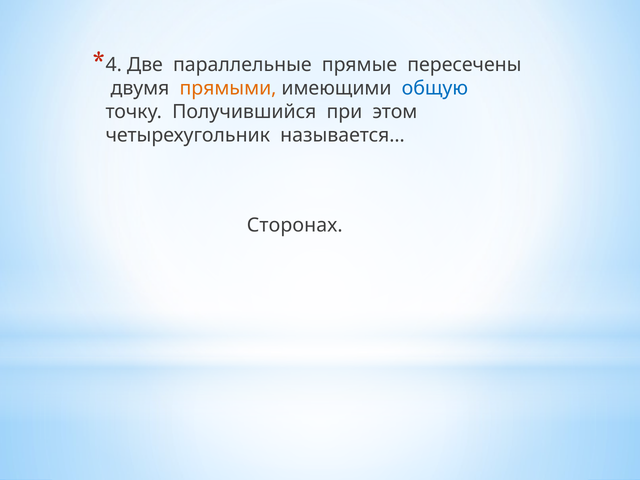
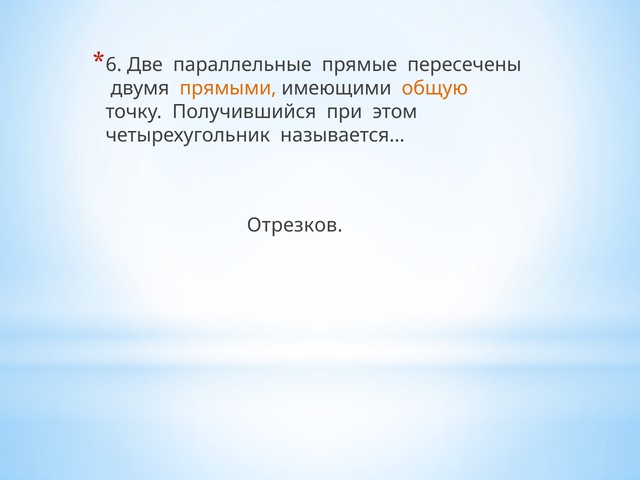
4: 4 -> 6
общую colour: blue -> orange
Сторонах: Сторонах -> Отрезков
